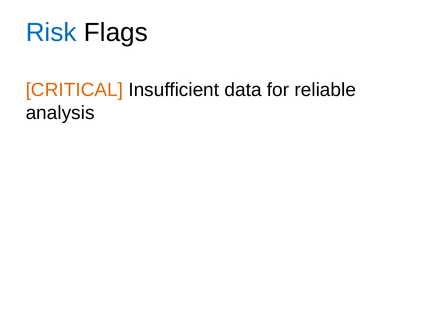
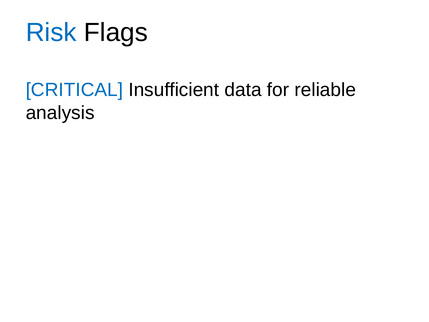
CRITICAL colour: orange -> blue
